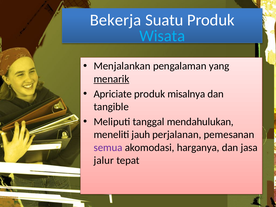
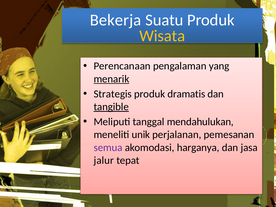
Wisata colour: light blue -> yellow
Menjalankan: Menjalankan -> Perencanaan
Apriciate: Apriciate -> Strategis
misalnya: misalnya -> dramatis
tangible underline: none -> present
jauh: jauh -> unik
